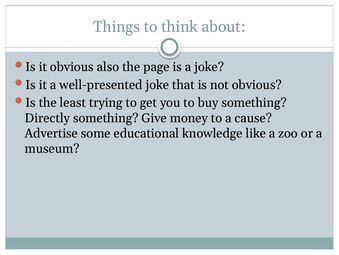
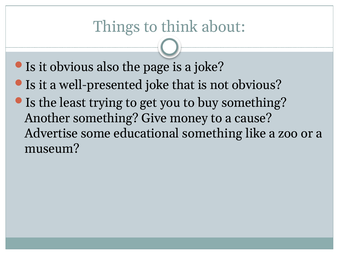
Directly: Directly -> Another
educational knowledge: knowledge -> something
